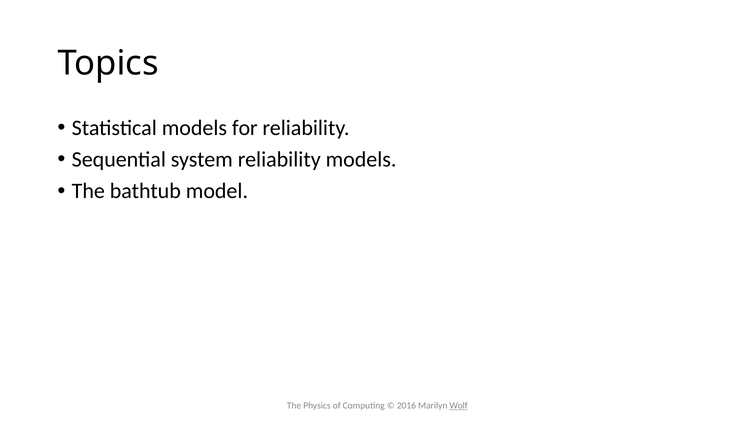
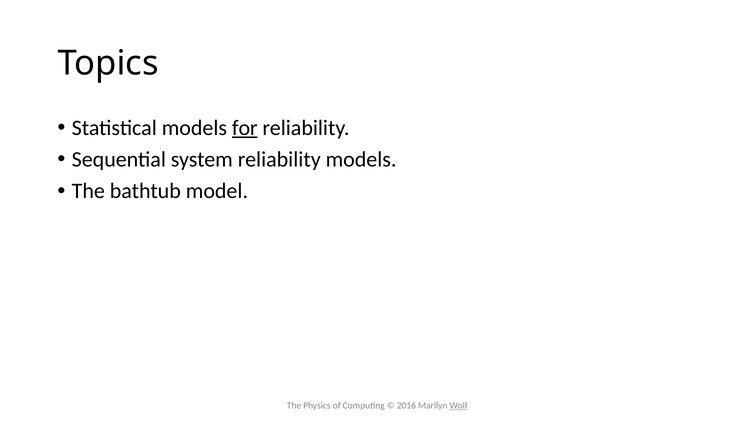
for underline: none -> present
